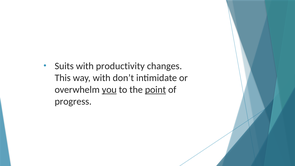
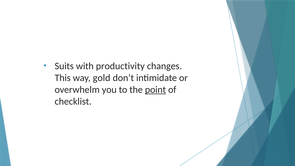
way with: with -> gold
you underline: present -> none
progress: progress -> checklist
